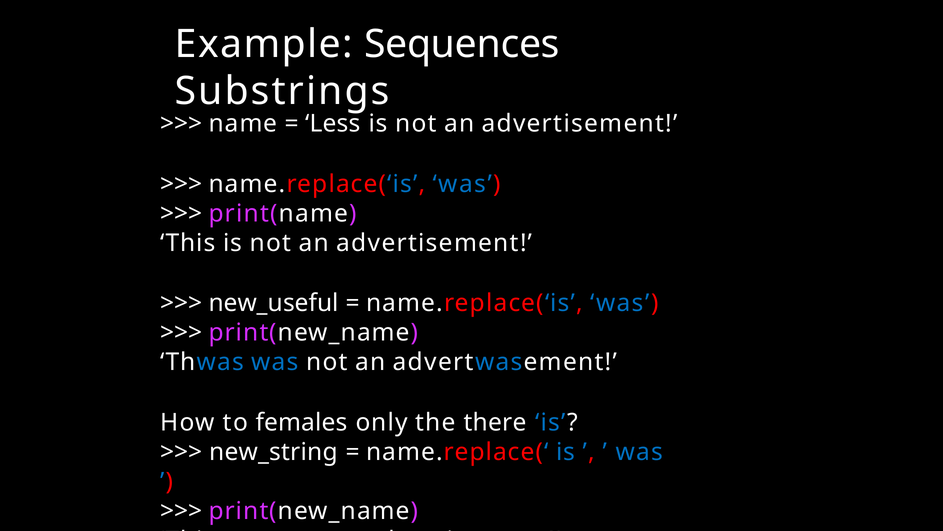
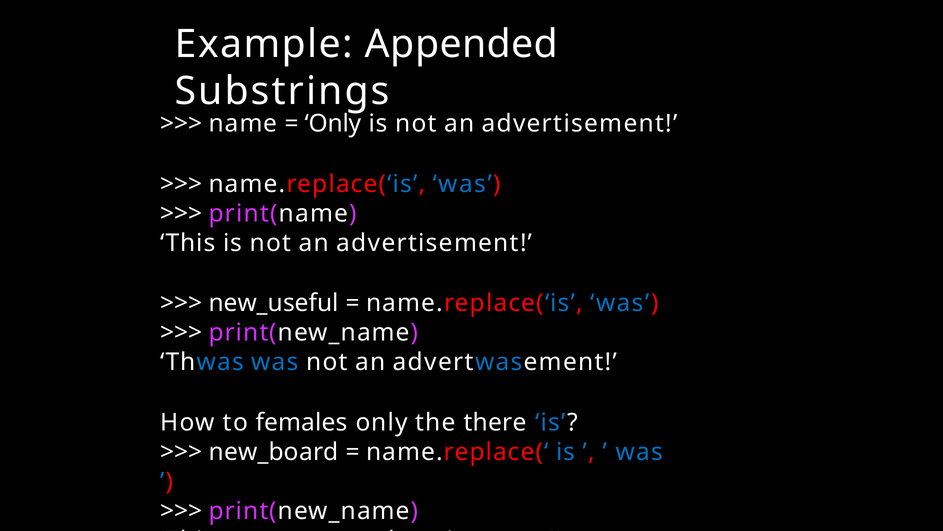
Sequences: Sequences -> Appended
Less at (333, 124): Less -> Only
new_string: new_string -> new_board
